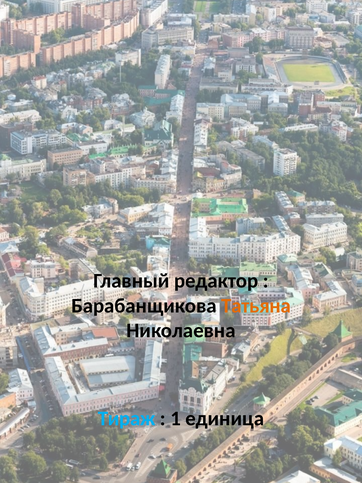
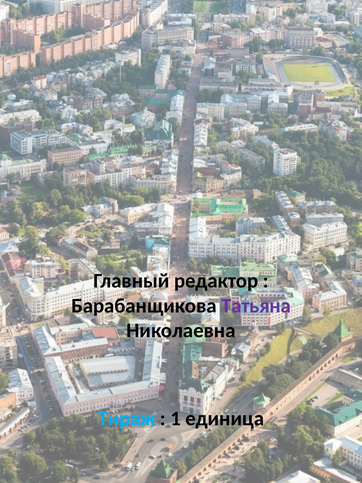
Татьяна colour: orange -> purple
